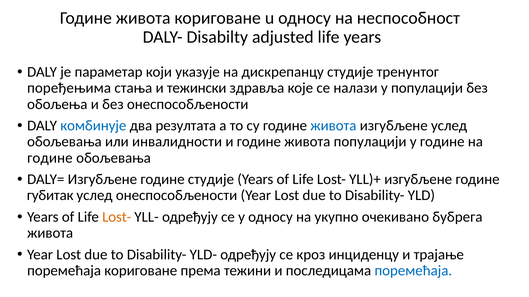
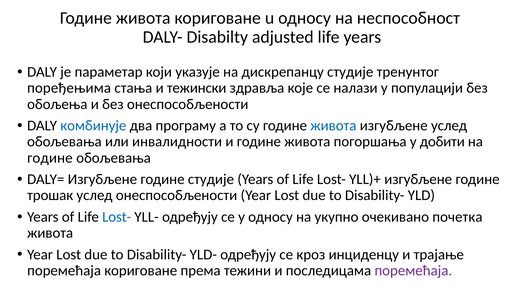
резултата: резултата -> програму
живота популацији: популацији -> погоршања
у године: године -> добити
губитак: губитак -> трошак
Lost- at (117, 217) colour: orange -> blue
бубрега: бубрега -> почетка
поремећаја at (413, 271) colour: blue -> purple
